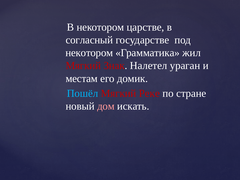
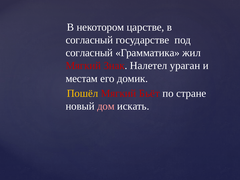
некотором at (89, 53): некотором -> согласный
Пошёл colour: light blue -> yellow
Реке: Реке -> Бьёт
